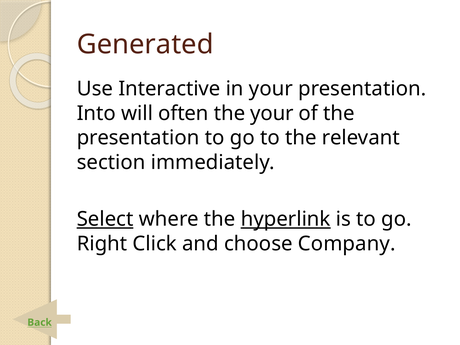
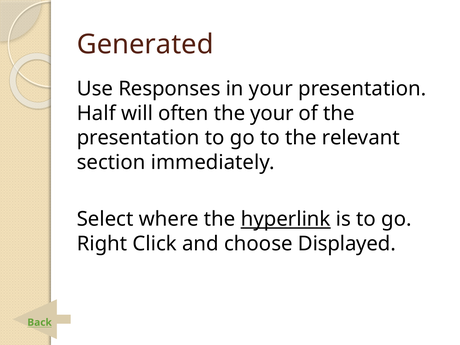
Interactive: Interactive -> Responses
Into: Into -> Half
Select underline: present -> none
Company: Company -> Displayed
